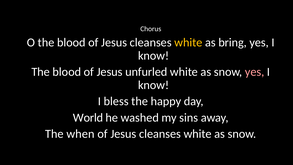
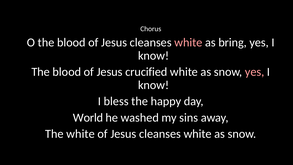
white at (188, 42) colour: yellow -> pink
unfurled: unfurled -> crucified
The when: when -> white
